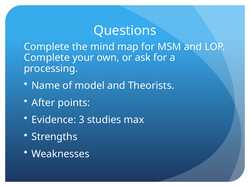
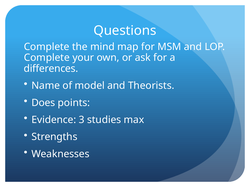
processing: processing -> differences
After: After -> Does
